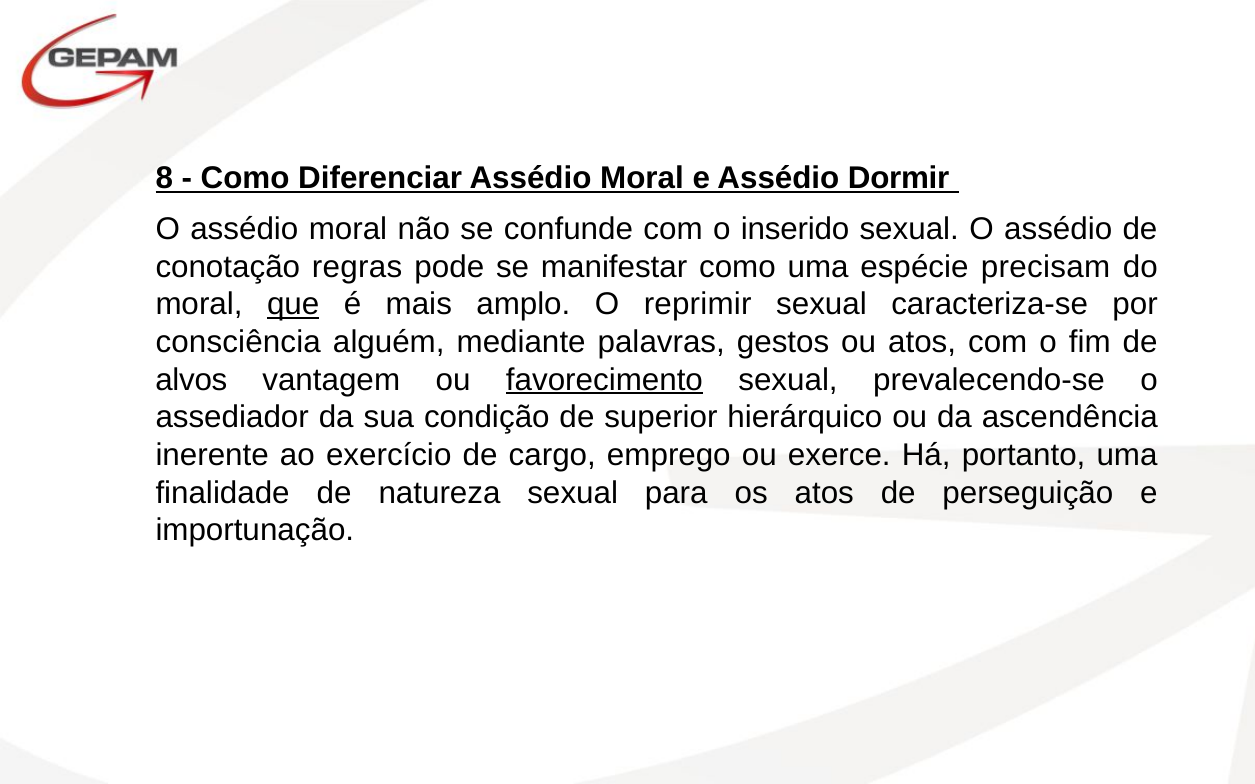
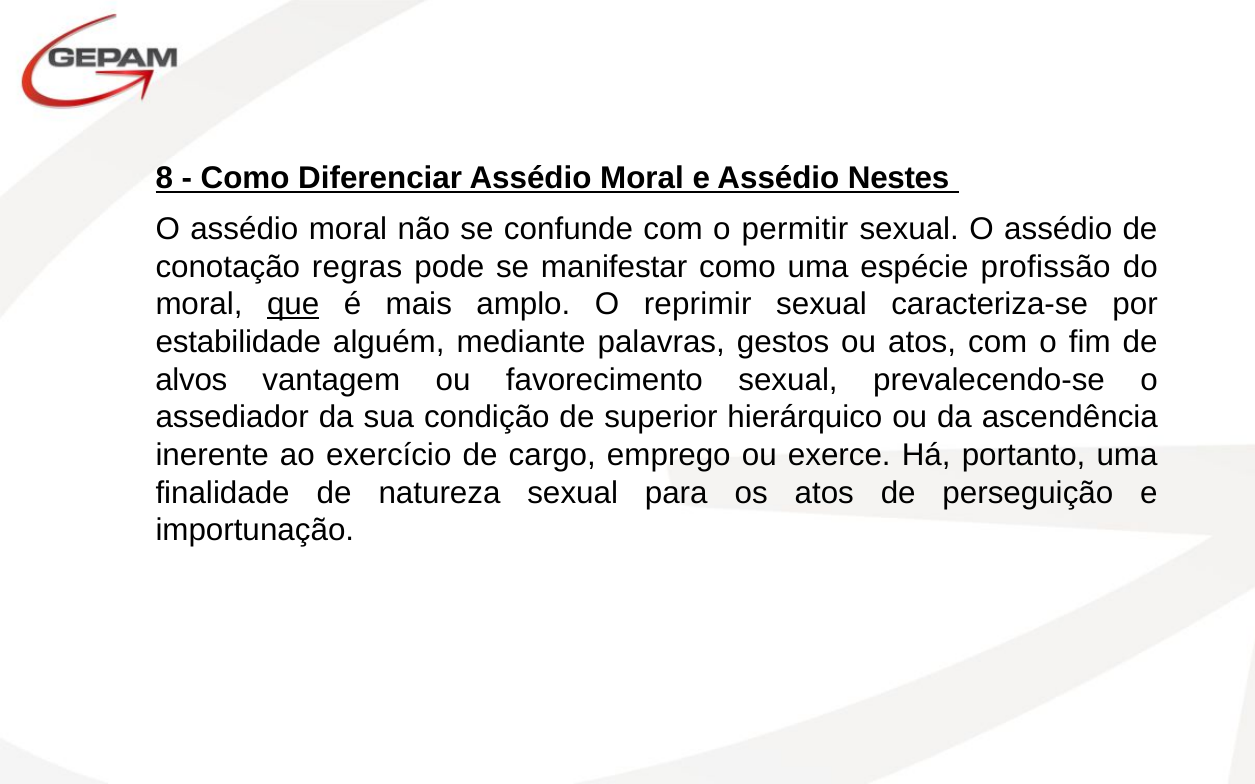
Dormir: Dormir -> Nestes
inserido: inserido -> permitir
precisam: precisam -> profissão
consciência: consciência -> estabilidade
favorecimento underline: present -> none
